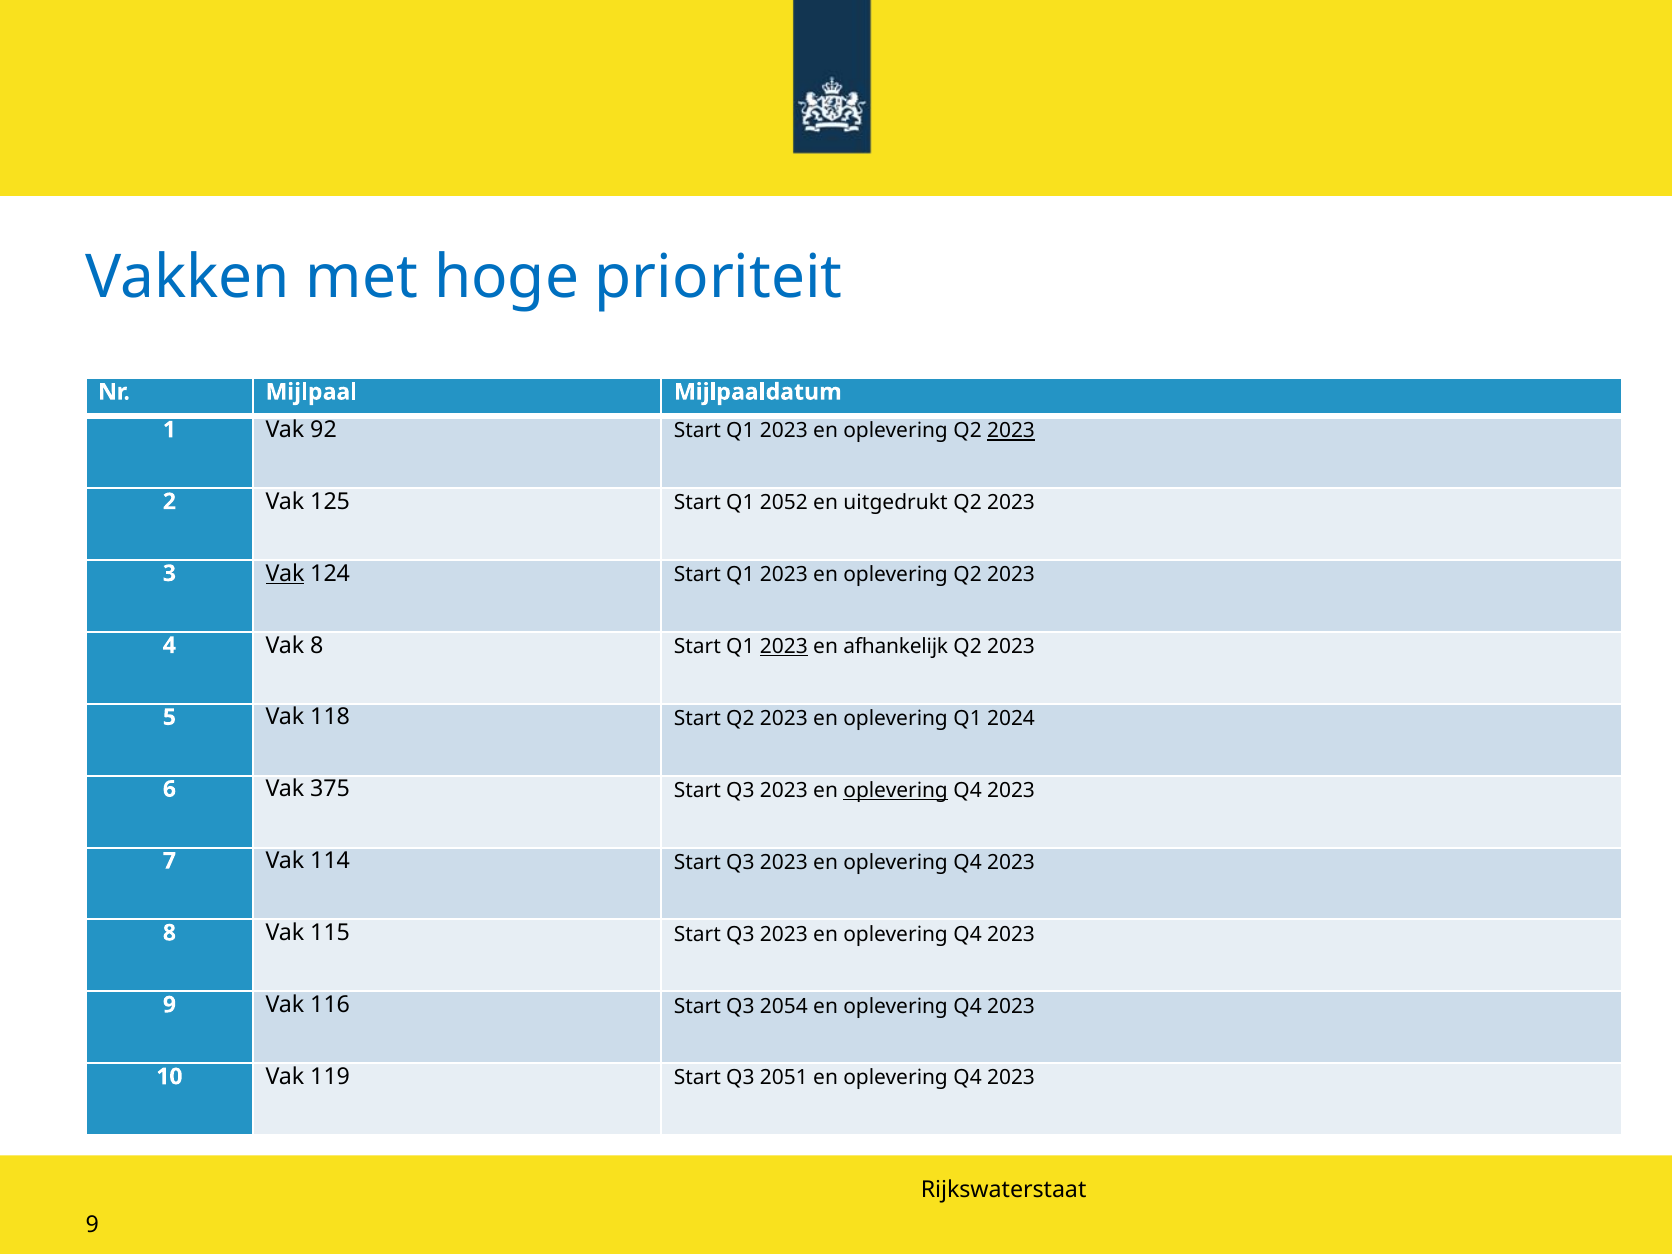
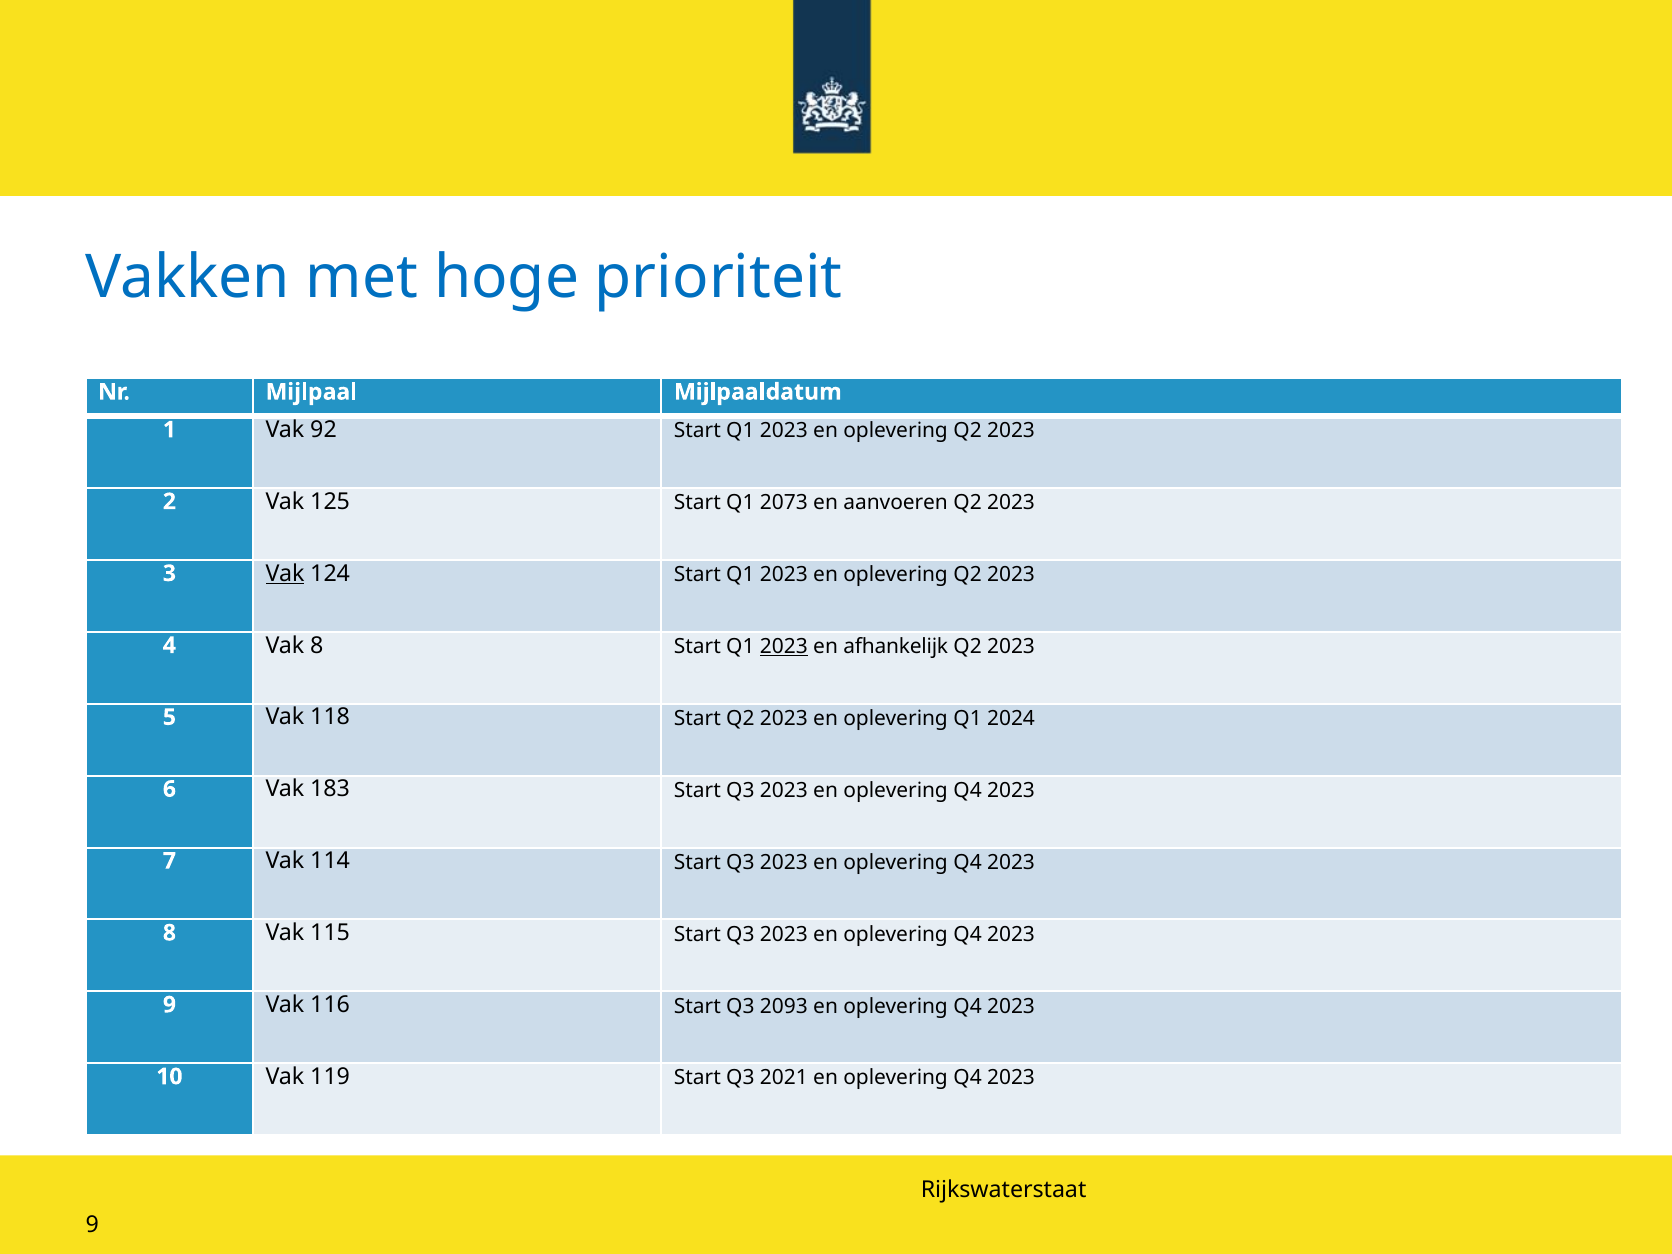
2023 at (1011, 431) underline: present -> none
2052: 2052 -> 2073
uitgedrukt: uitgedrukt -> aanvoeren
375: 375 -> 183
oplevering at (896, 790) underline: present -> none
2054: 2054 -> 2093
2051: 2051 -> 2021
